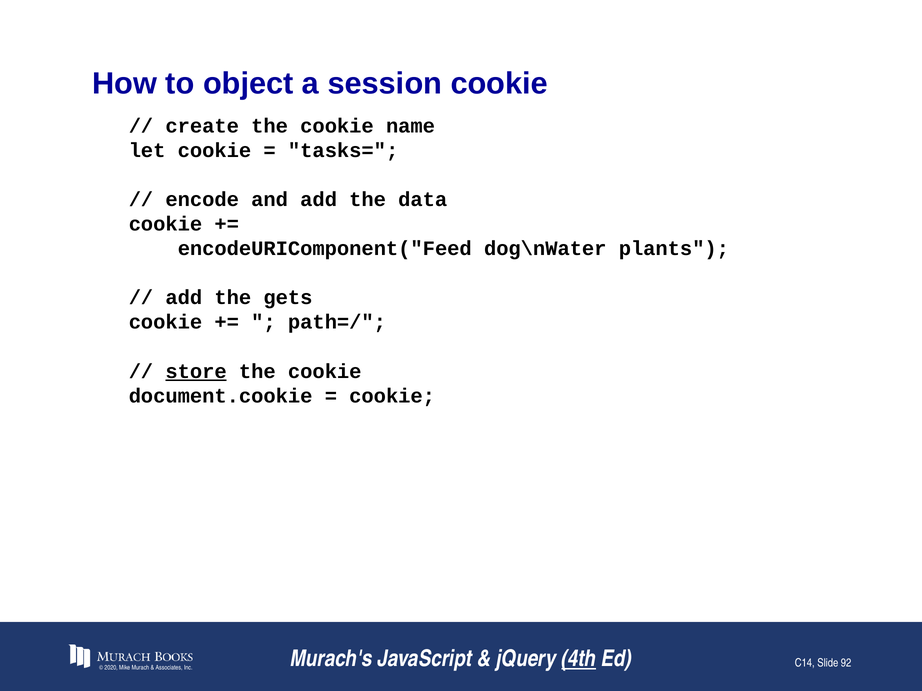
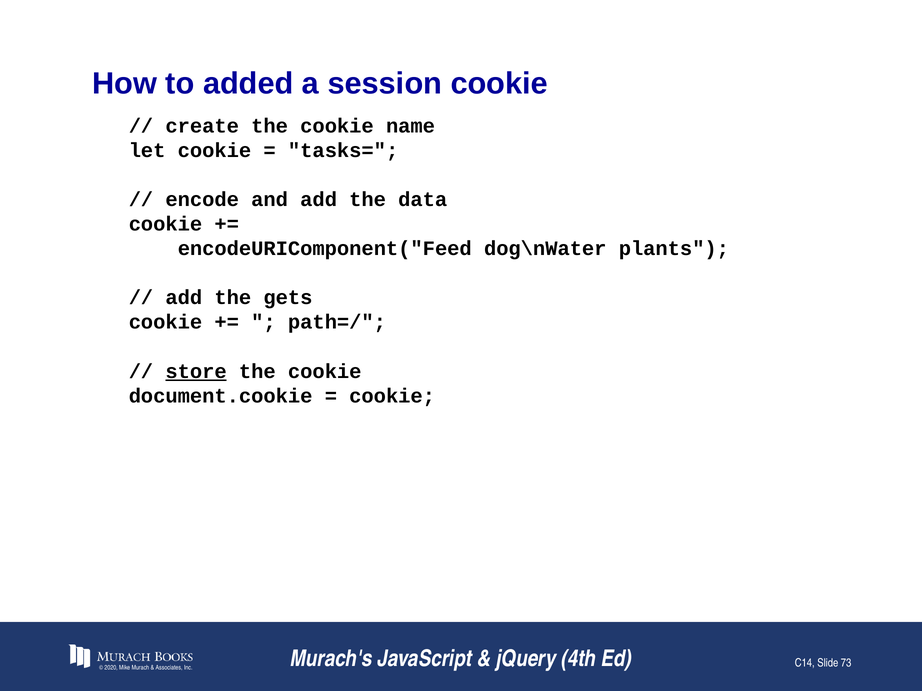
object: object -> added
4th underline: present -> none
92: 92 -> 73
